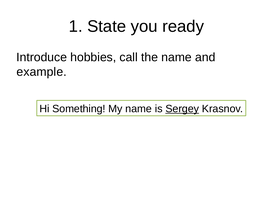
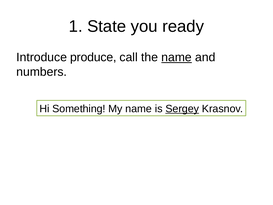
hobbies: hobbies -> produce
name at (177, 57) underline: none -> present
example: example -> numbers
